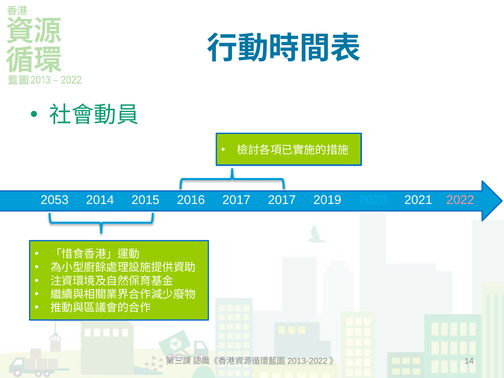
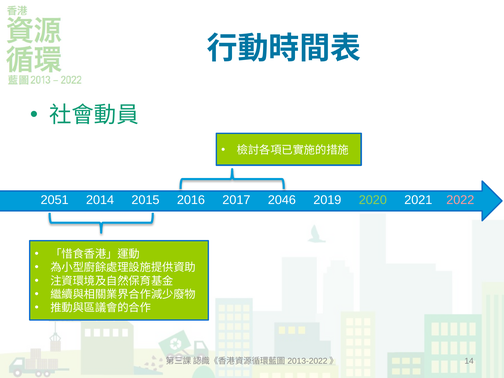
2053: 2053 -> 2051
2017 2017: 2017 -> 2046
2020 colour: light blue -> light green
